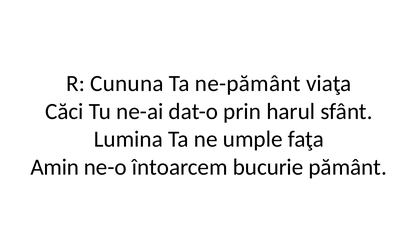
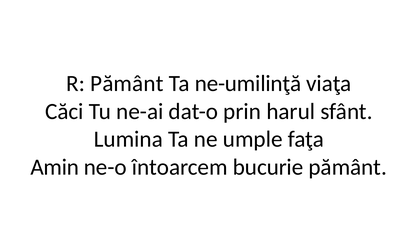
R Cununa: Cununa -> Pământ
ne-pământ: ne-pământ -> ne-umilinţă
